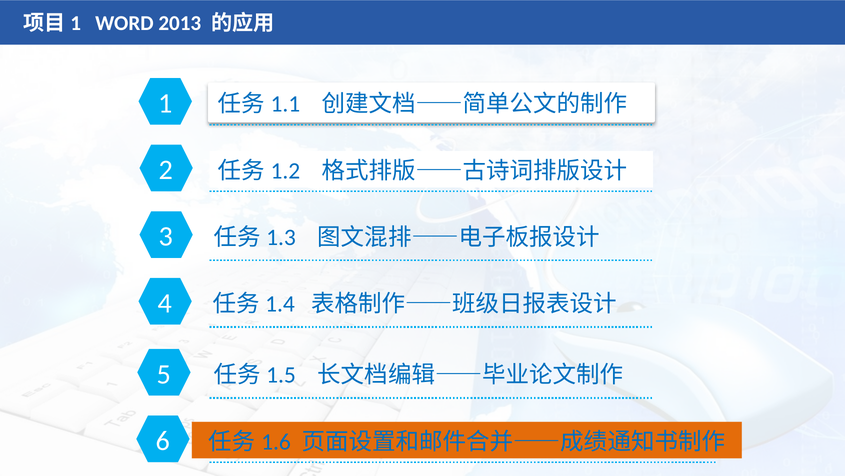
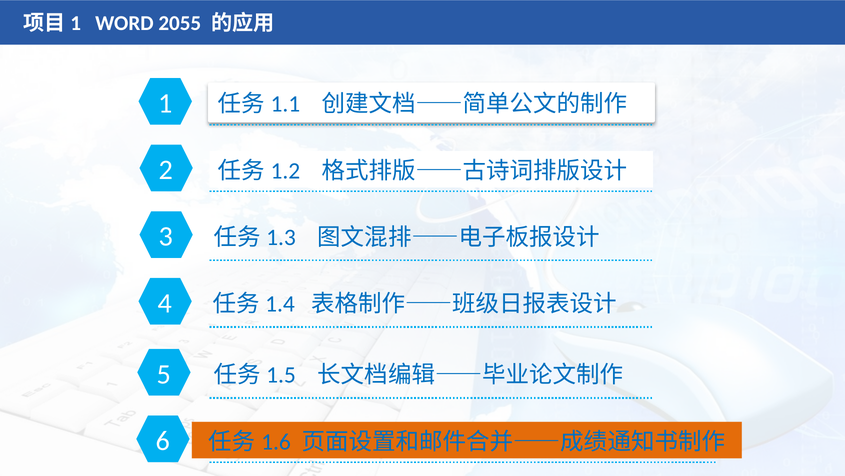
2013: 2013 -> 2055
